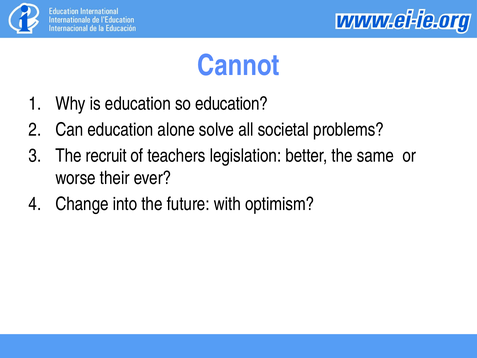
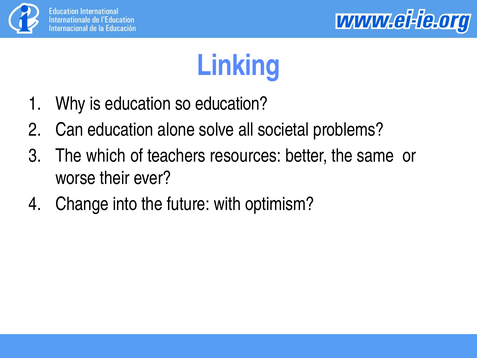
Cannot: Cannot -> Linking
recruit: recruit -> which
legislation: legislation -> resources
